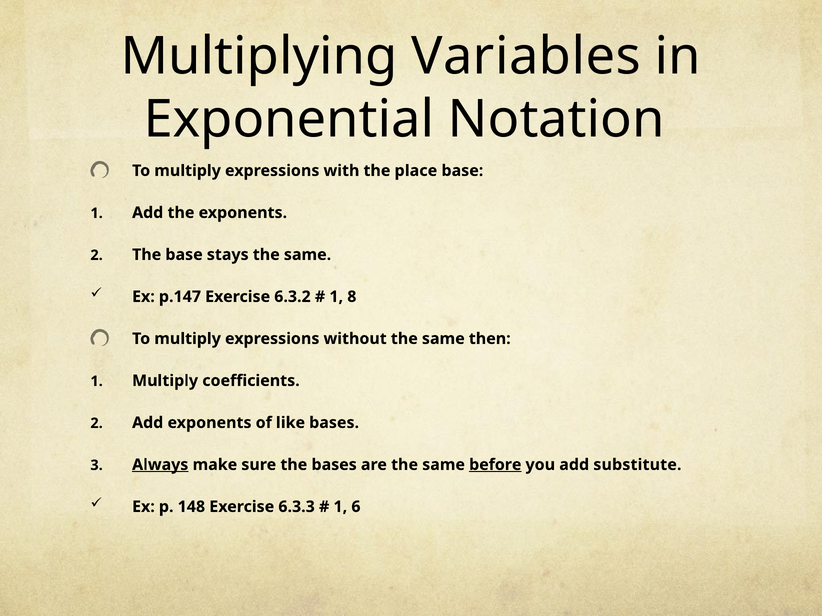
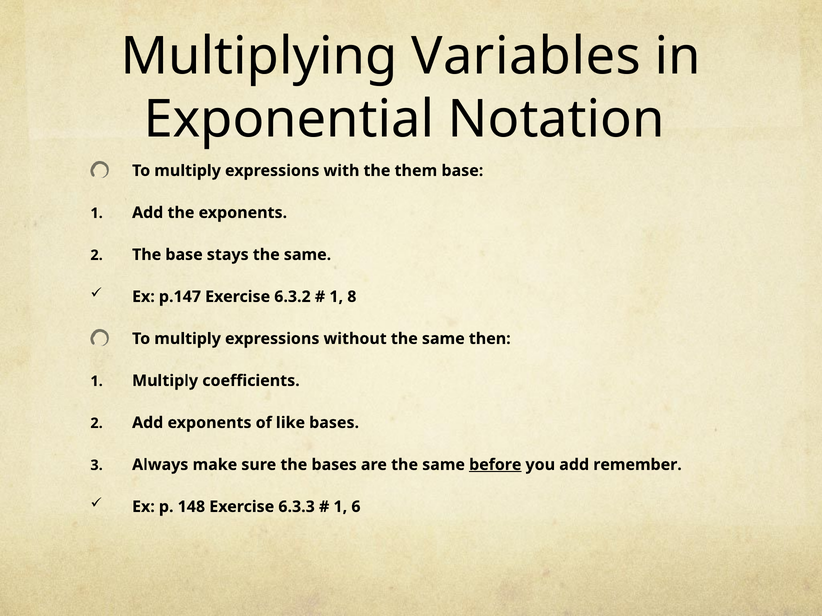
place: place -> them
Always underline: present -> none
substitute: substitute -> remember
